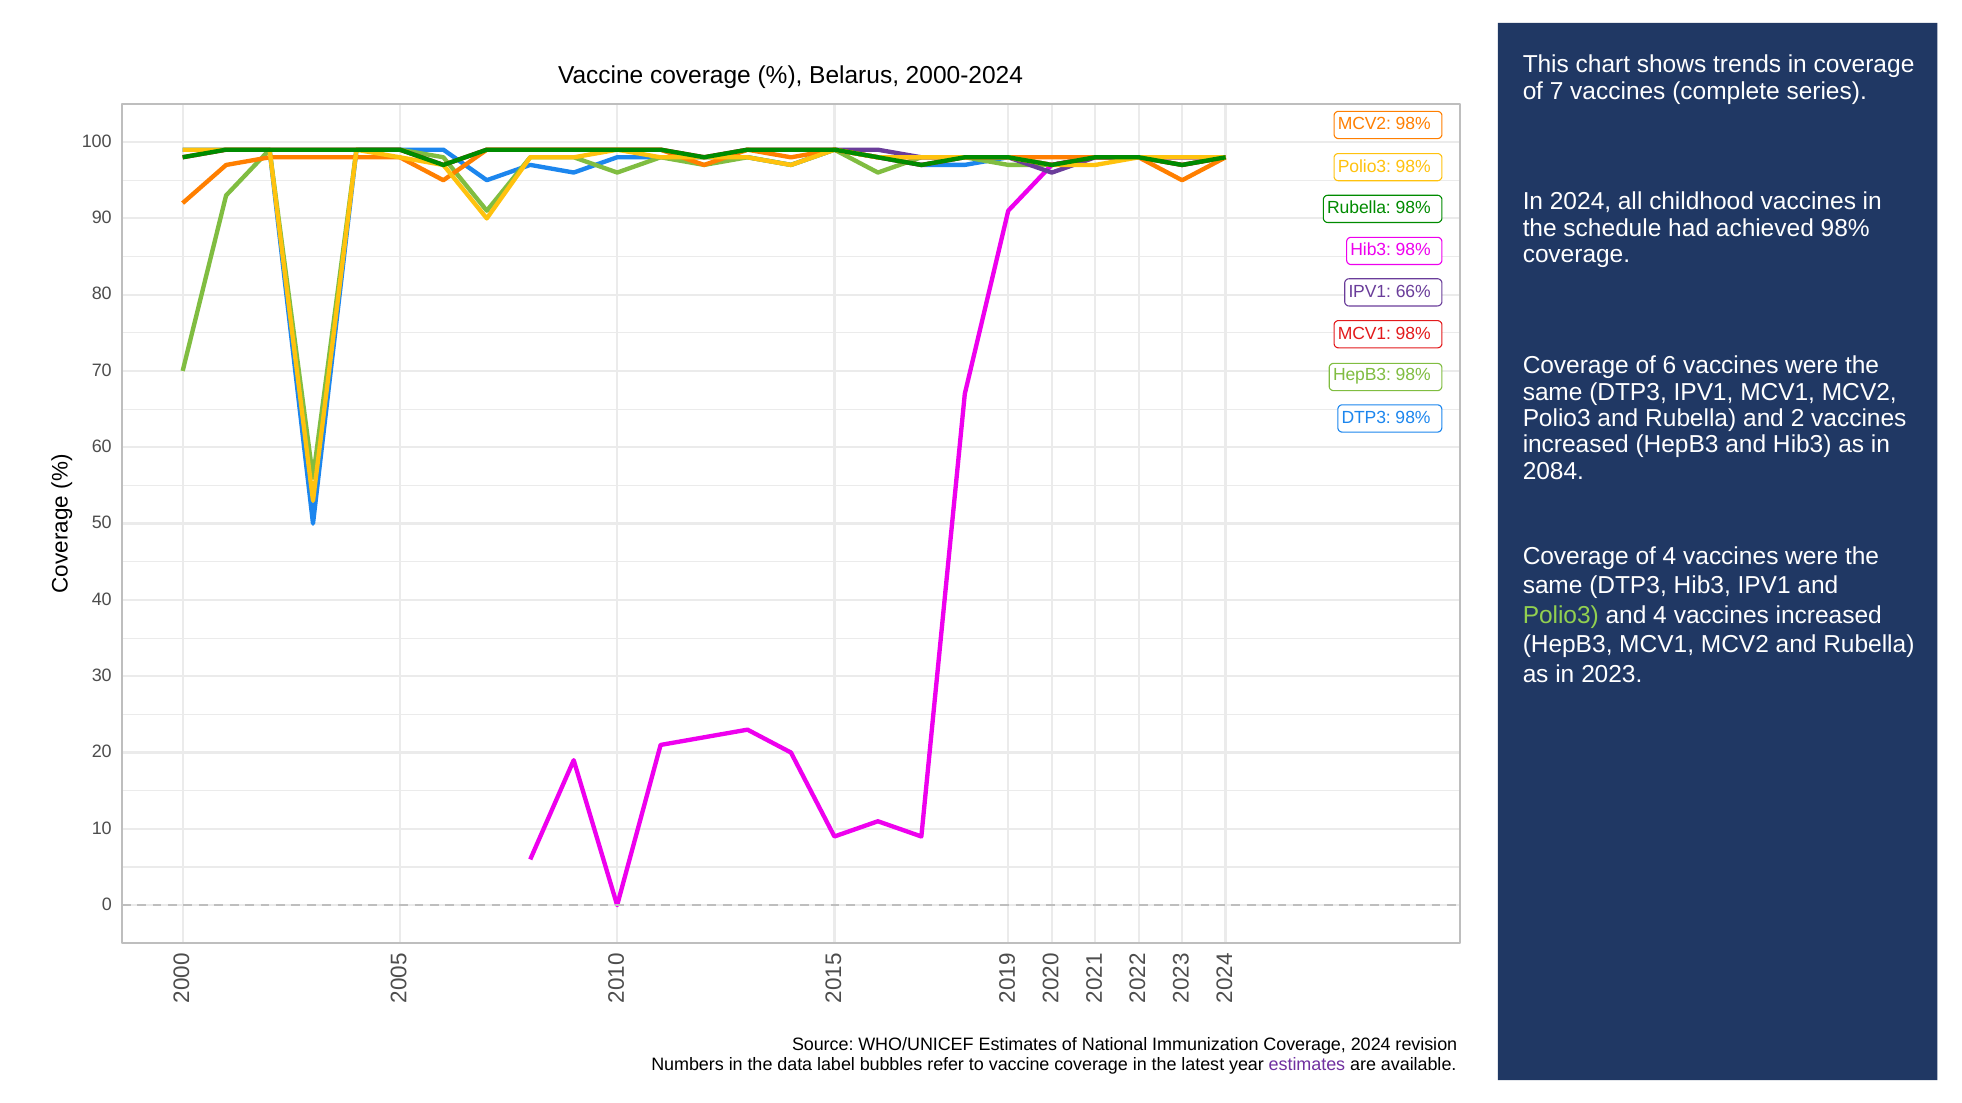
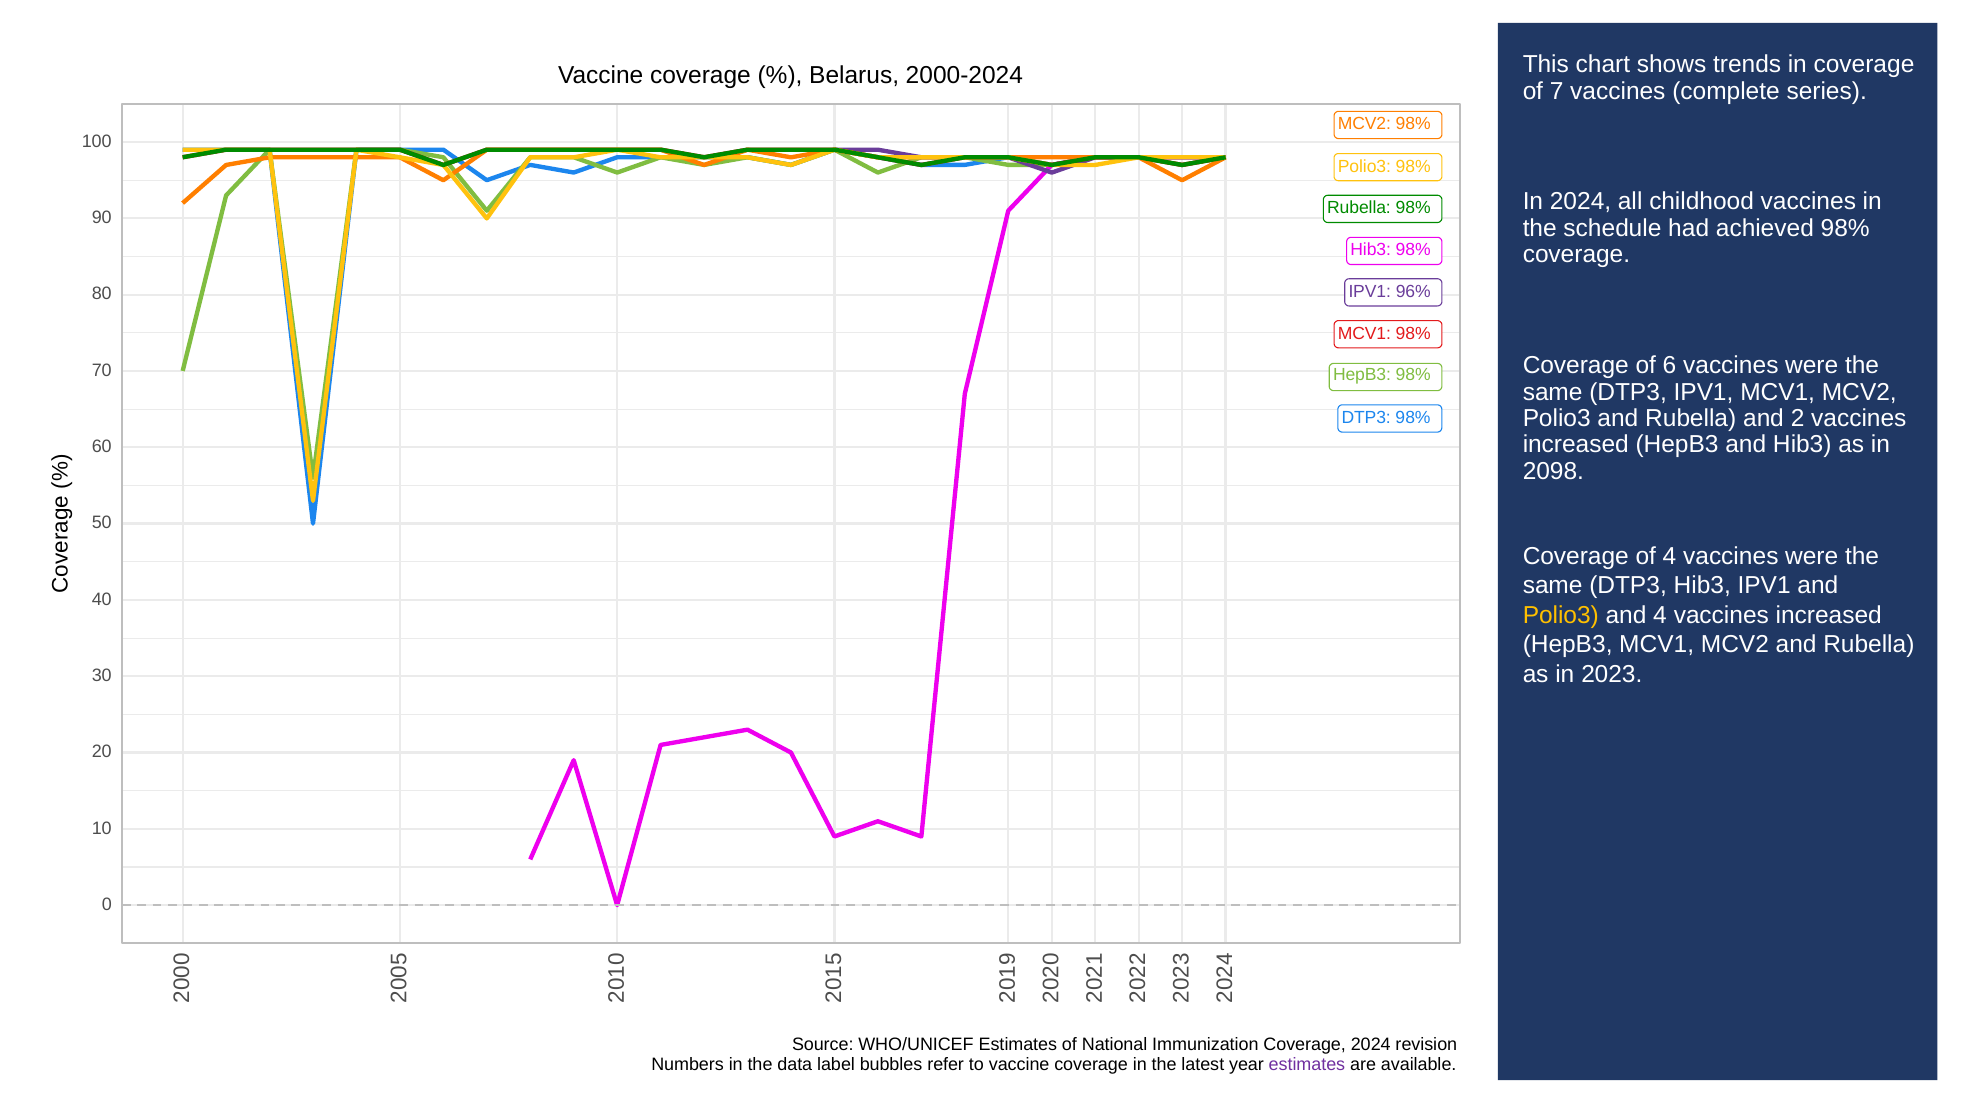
66%: 66% -> 96%
2084: 2084 -> 2098
Polio3 at (1561, 616) colour: light green -> yellow
